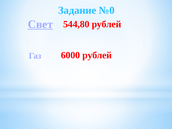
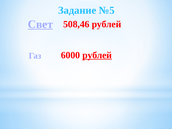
№0: №0 -> №5
544,80: 544,80 -> 508,46
рублей at (97, 55) underline: none -> present
